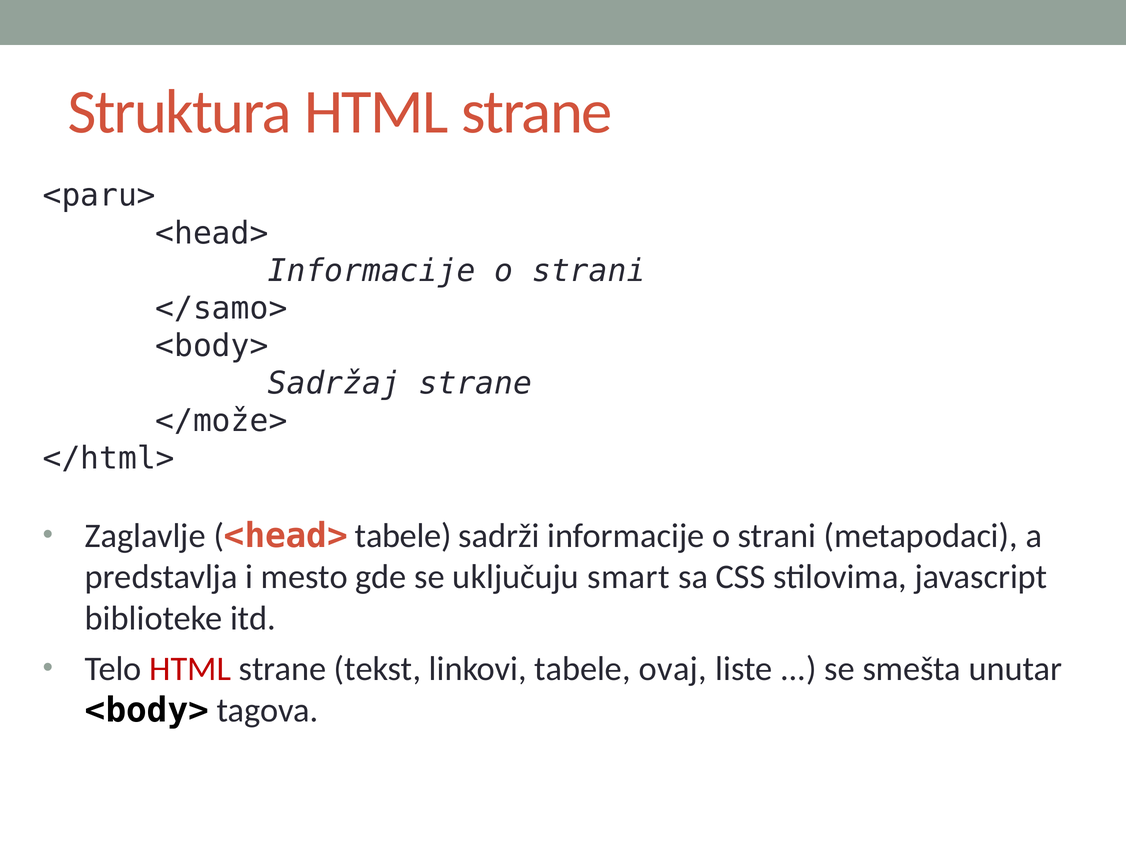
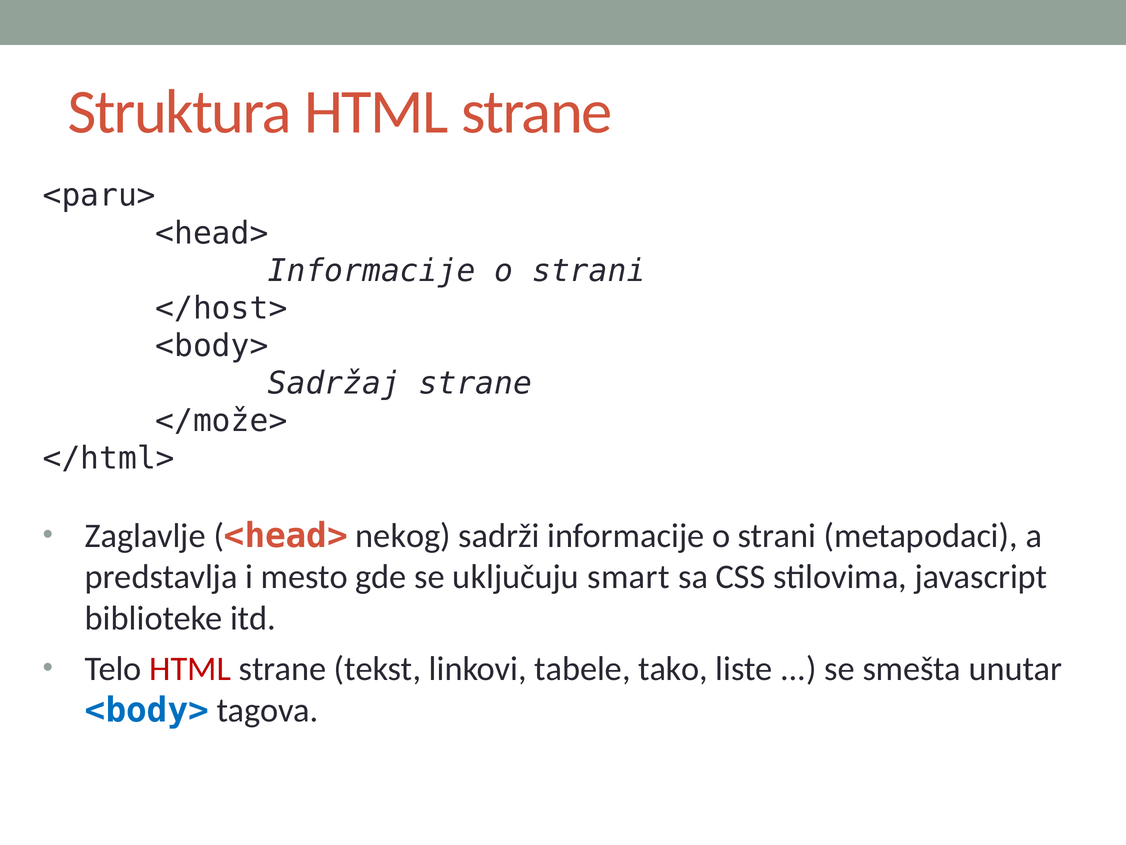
</samo>: </samo> -> </host>
<head> tabele: tabele -> nekog
ovaj: ovaj -> tako
<body> at (147, 710) colour: black -> blue
